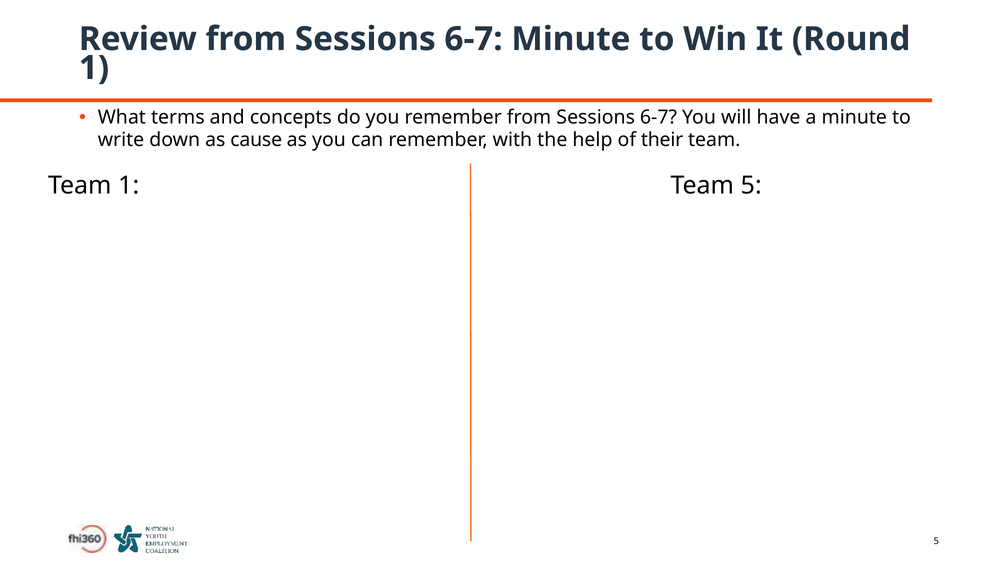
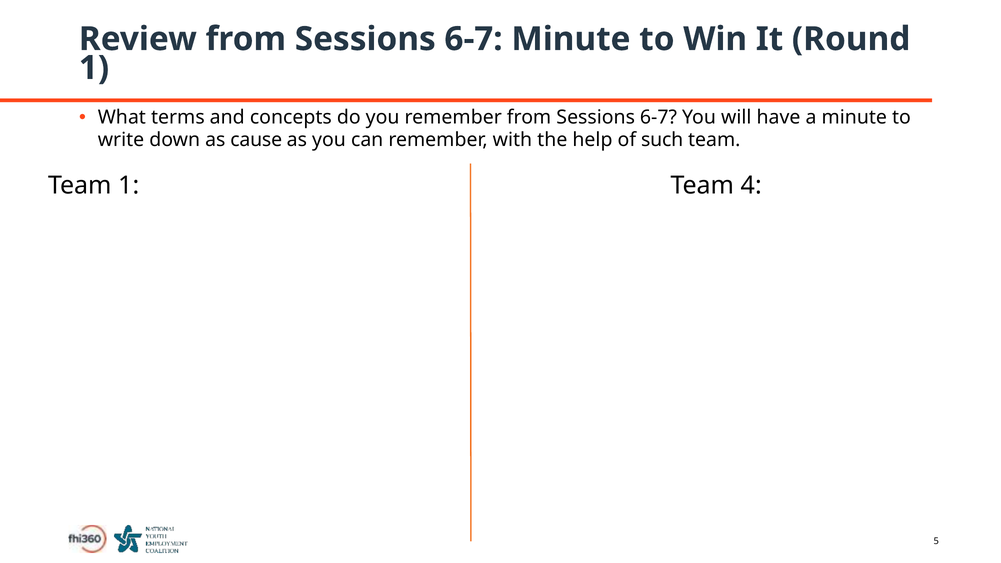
their: their -> such
Team 5: 5 -> 4
